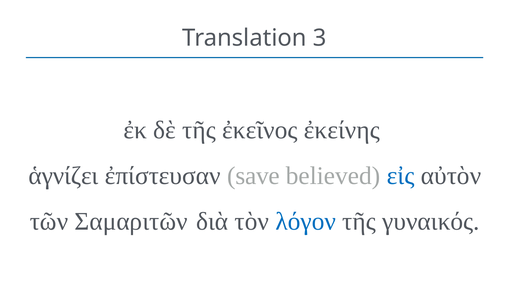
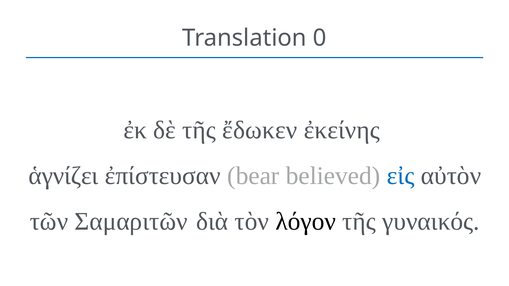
3: 3 -> 0
ἐκεῖνος: ἐκεῖνος -> ἔδωκεν
save: save -> bear
λόγον colour: blue -> black
